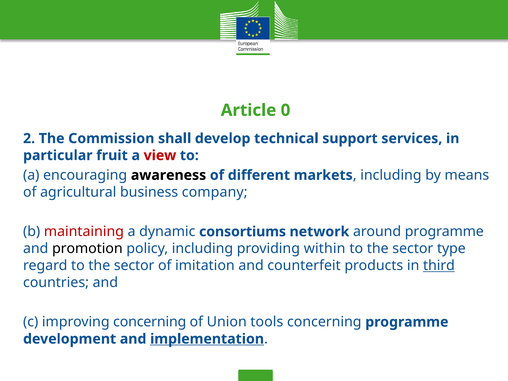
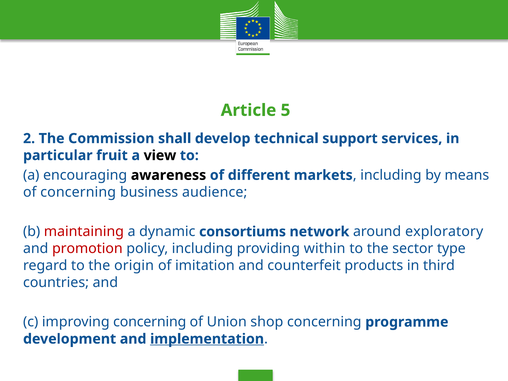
0: 0 -> 5
view colour: red -> black
of agricultural: agricultural -> concerning
company: company -> audience
around programme: programme -> exploratory
promotion colour: black -> red
regard to the sector: sector -> origin
third underline: present -> none
tools: tools -> shop
